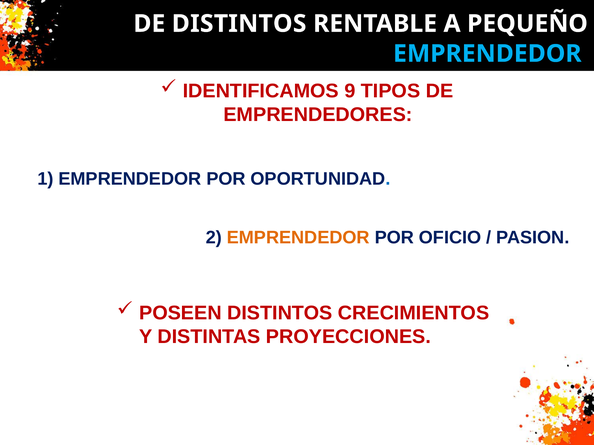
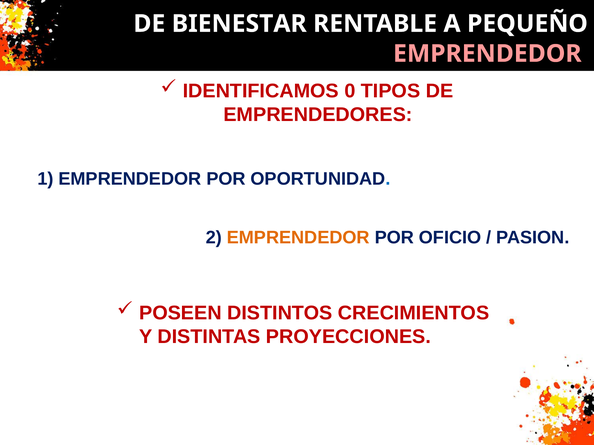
DE DISTINTOS: DISTINTOS -> BIENESTAR
EMPRENDEDOR at (487, 54) colour: light blue -> pink
9: 9 -> 0
